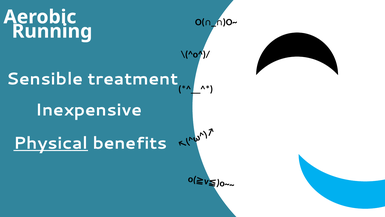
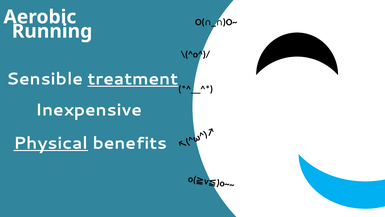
treatment underline: none -> present
